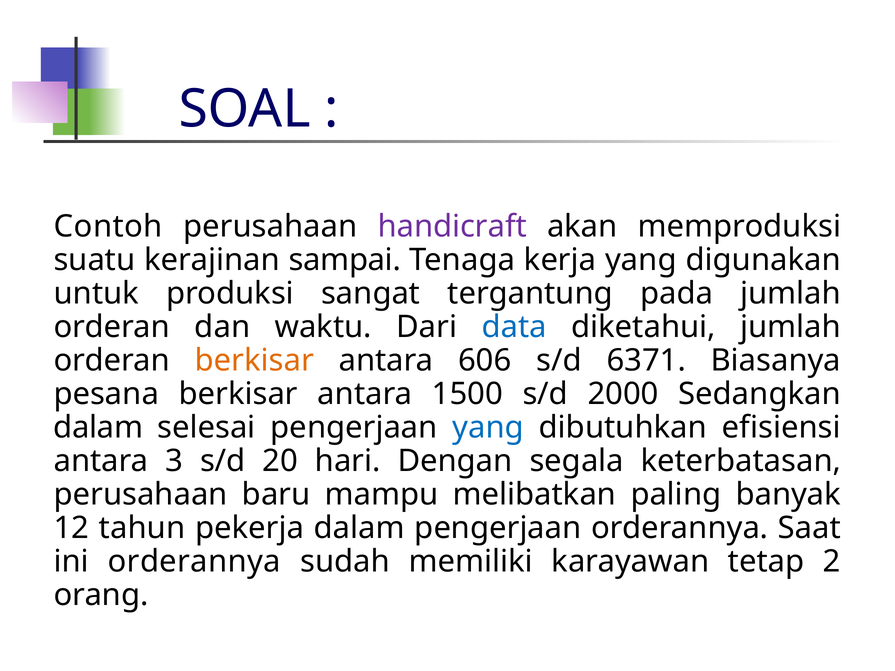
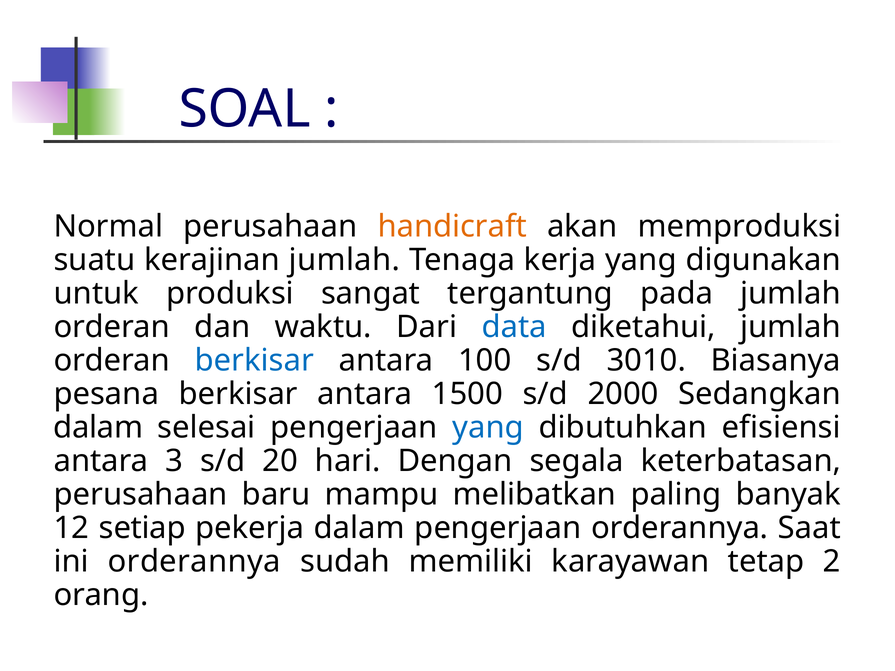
Contoh: Contoh -> Normal
handicraft colour: purple -> orange
kerajinan sampai: sampai -> jumlah
berkisar at (254, 361) colour: orange -> blue
606: 606 -> 100
6371: 6371 -> 3010
tahun: tahun -> setiap
